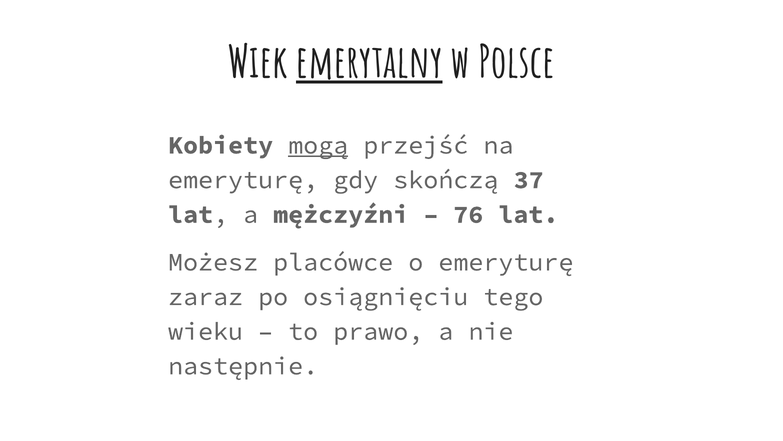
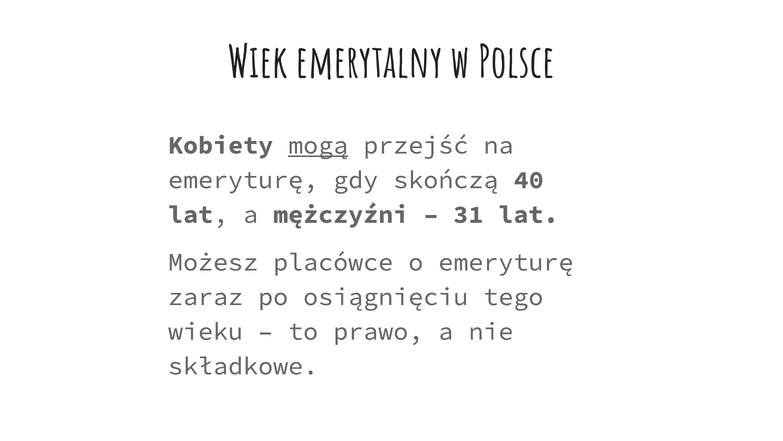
emerytalny underline: present -> none
37: 37 -> 40
76: 76 -> 31
następnie: następnie -> składkowe
